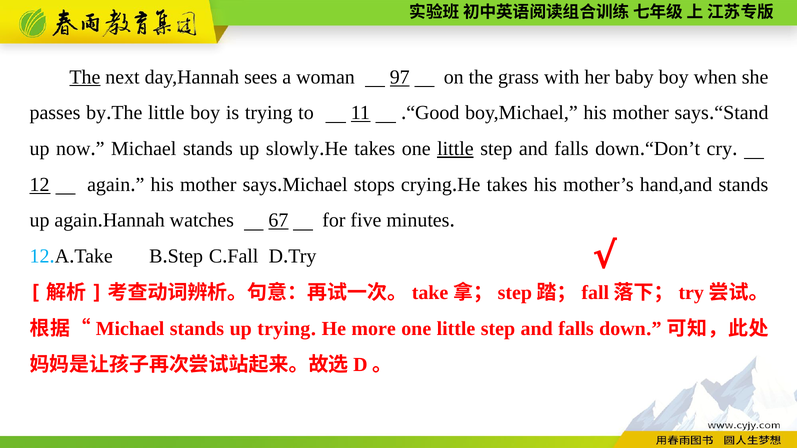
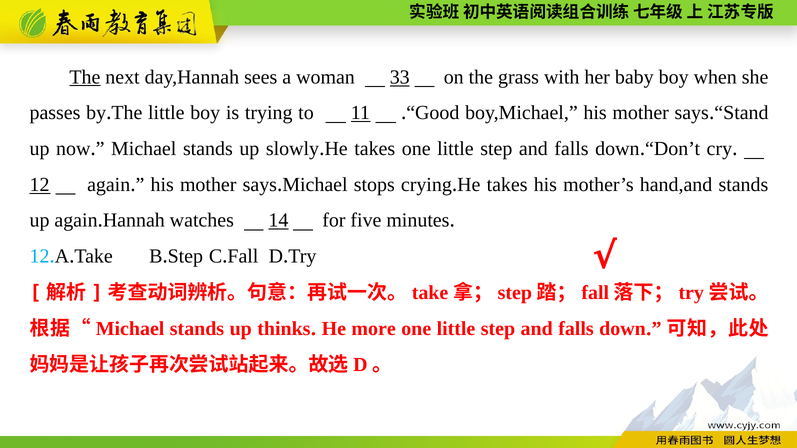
97: 97 -> 33
little at (455, 149) underline: present -> none
67: 67 -> 14
up trying: trying -> thinks
